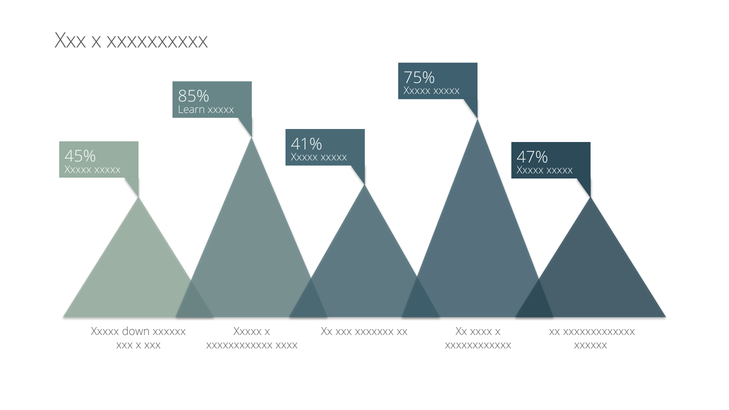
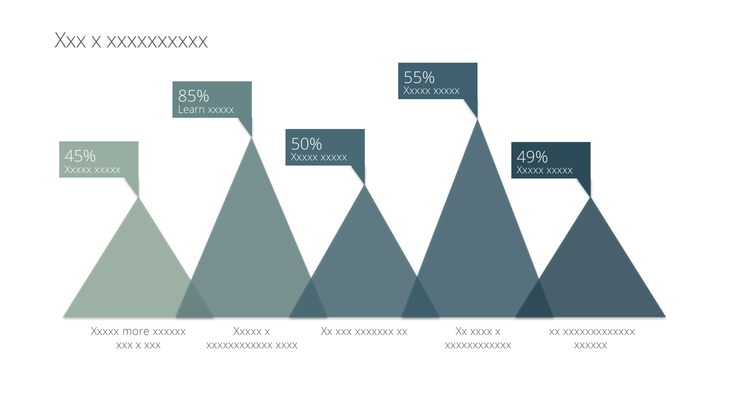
75%: 75% -> 55%
41%: 41% -> 50%
47%: 47% -> 49%
down: down -> more
